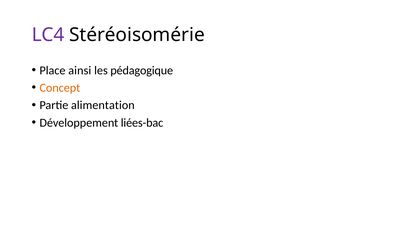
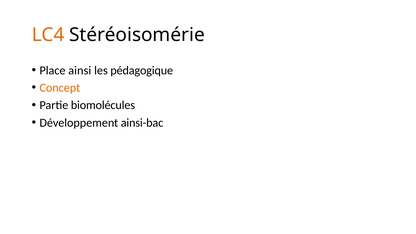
LC4 colour: purple -> orange
alimentation: alimentation -> biomolécules
liées-bac: liées-bac -> ainsi-bac
